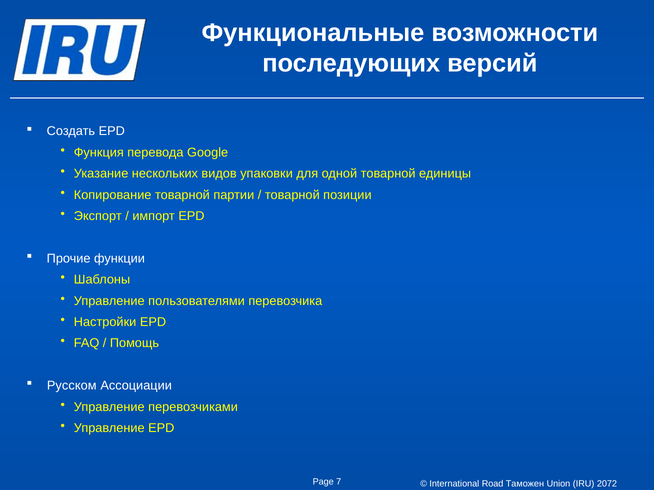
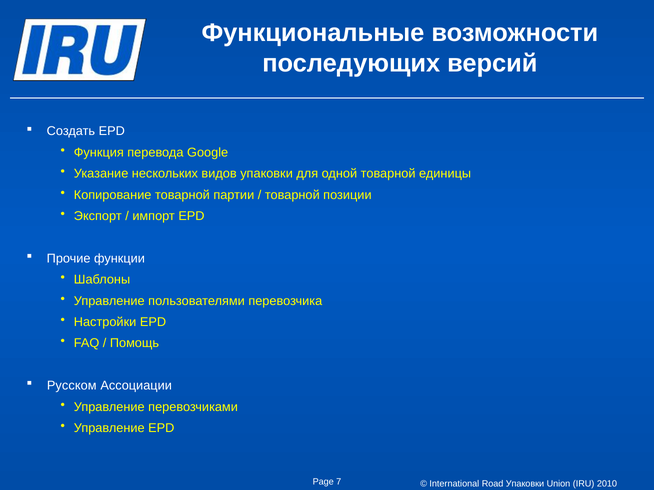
Road Таможен: Таможен -> Упаковки
2072: 2072 -> 2010
